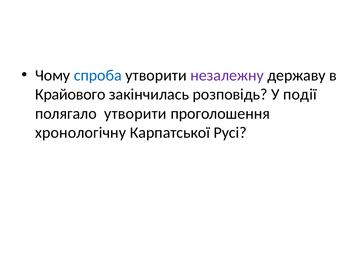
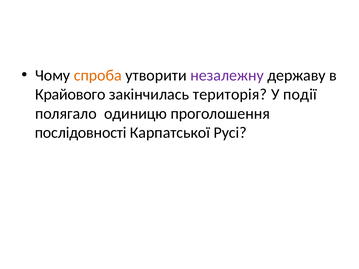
спроба colour: blue -> orange
розповідь: розповідь -> територія
полягало утворити: утворити -> одиницю
хронологічну: хронологічну -> послідовності
